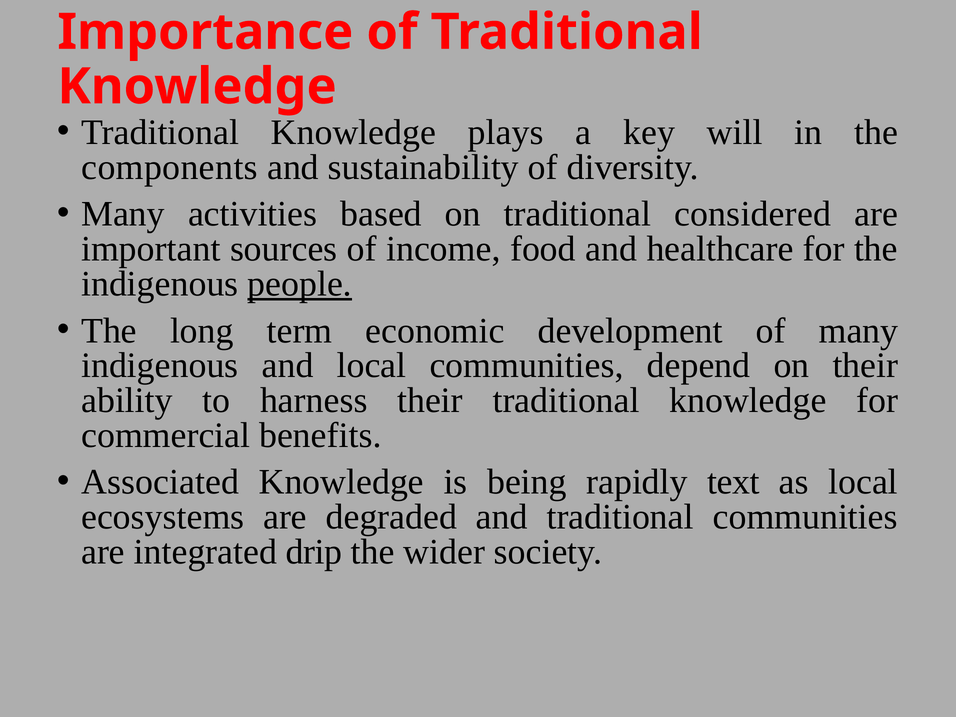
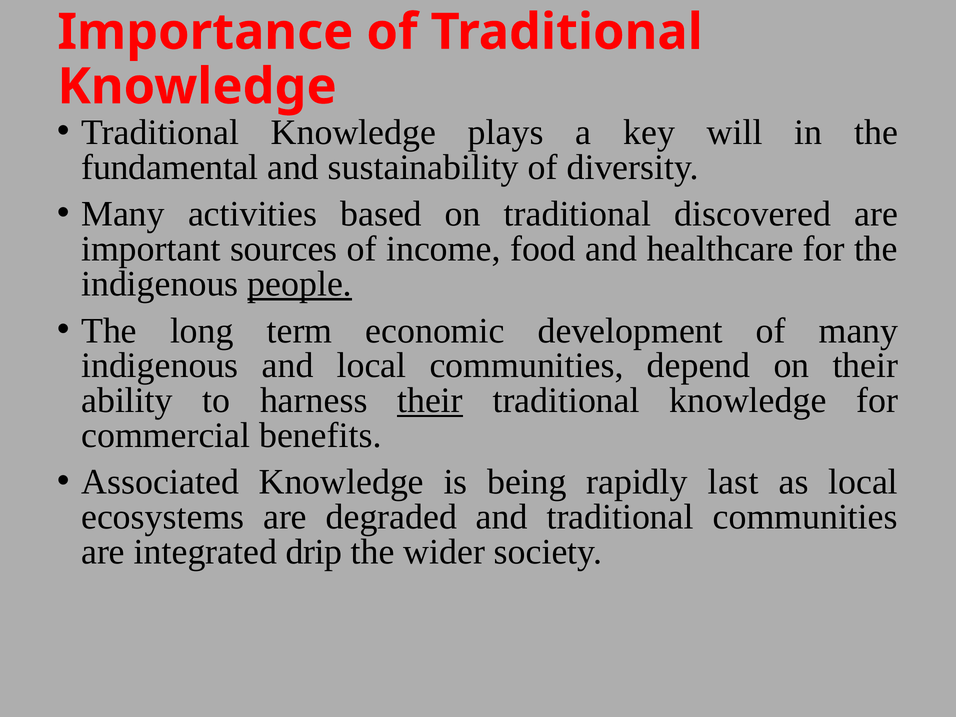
components: components -> fundamental
considered: considered -> discovered
their at (430, 400) underline: none -> present
text: text -> last
